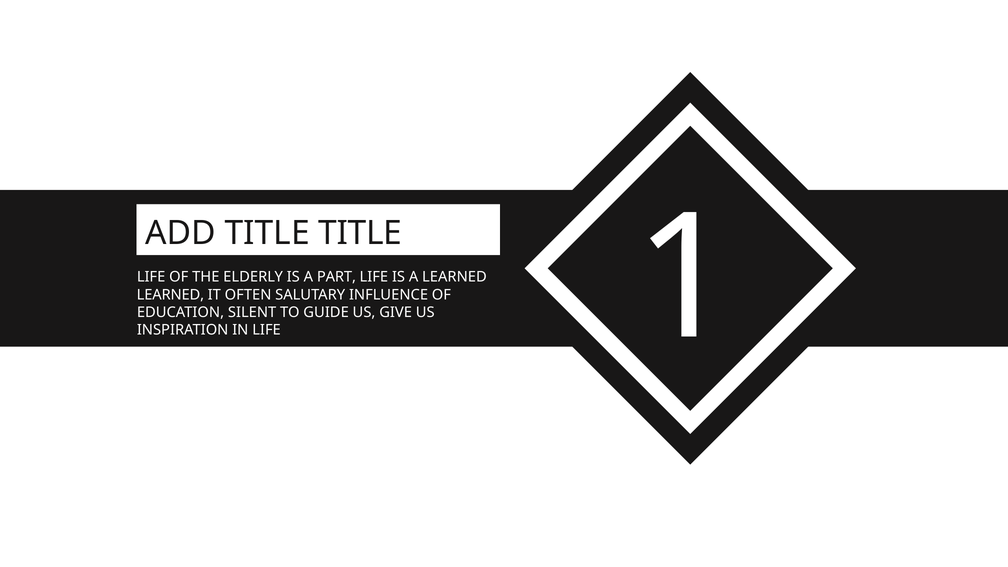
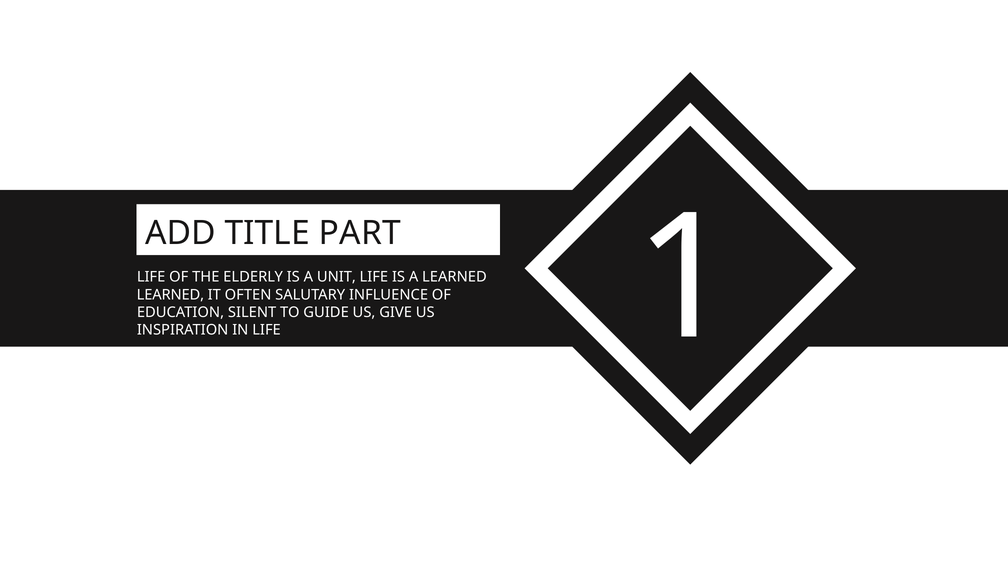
TITLE TITLE: TITLE -> PART
PART: PART -> UNIT
